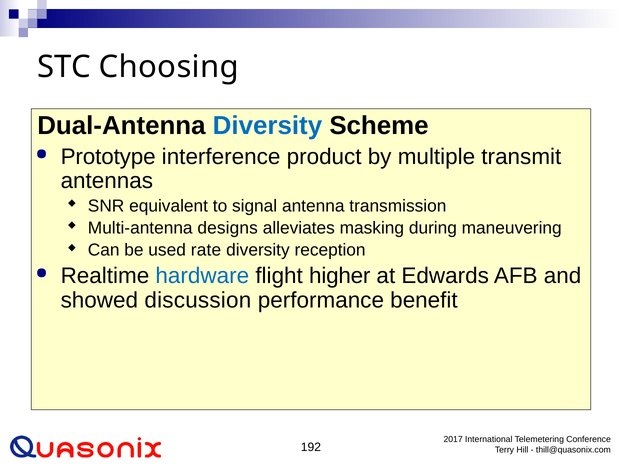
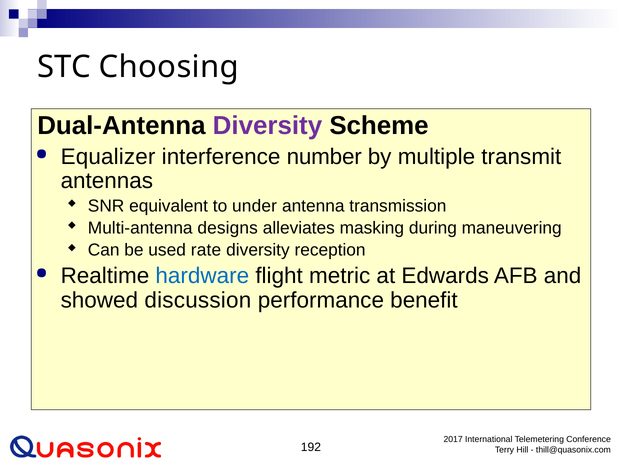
Diversity at (267, 126) colour: blue -> purple
Prototype: Prototype -> Equalizer
product: product -> number
signal: signal -> under
higher: higher -> metric
